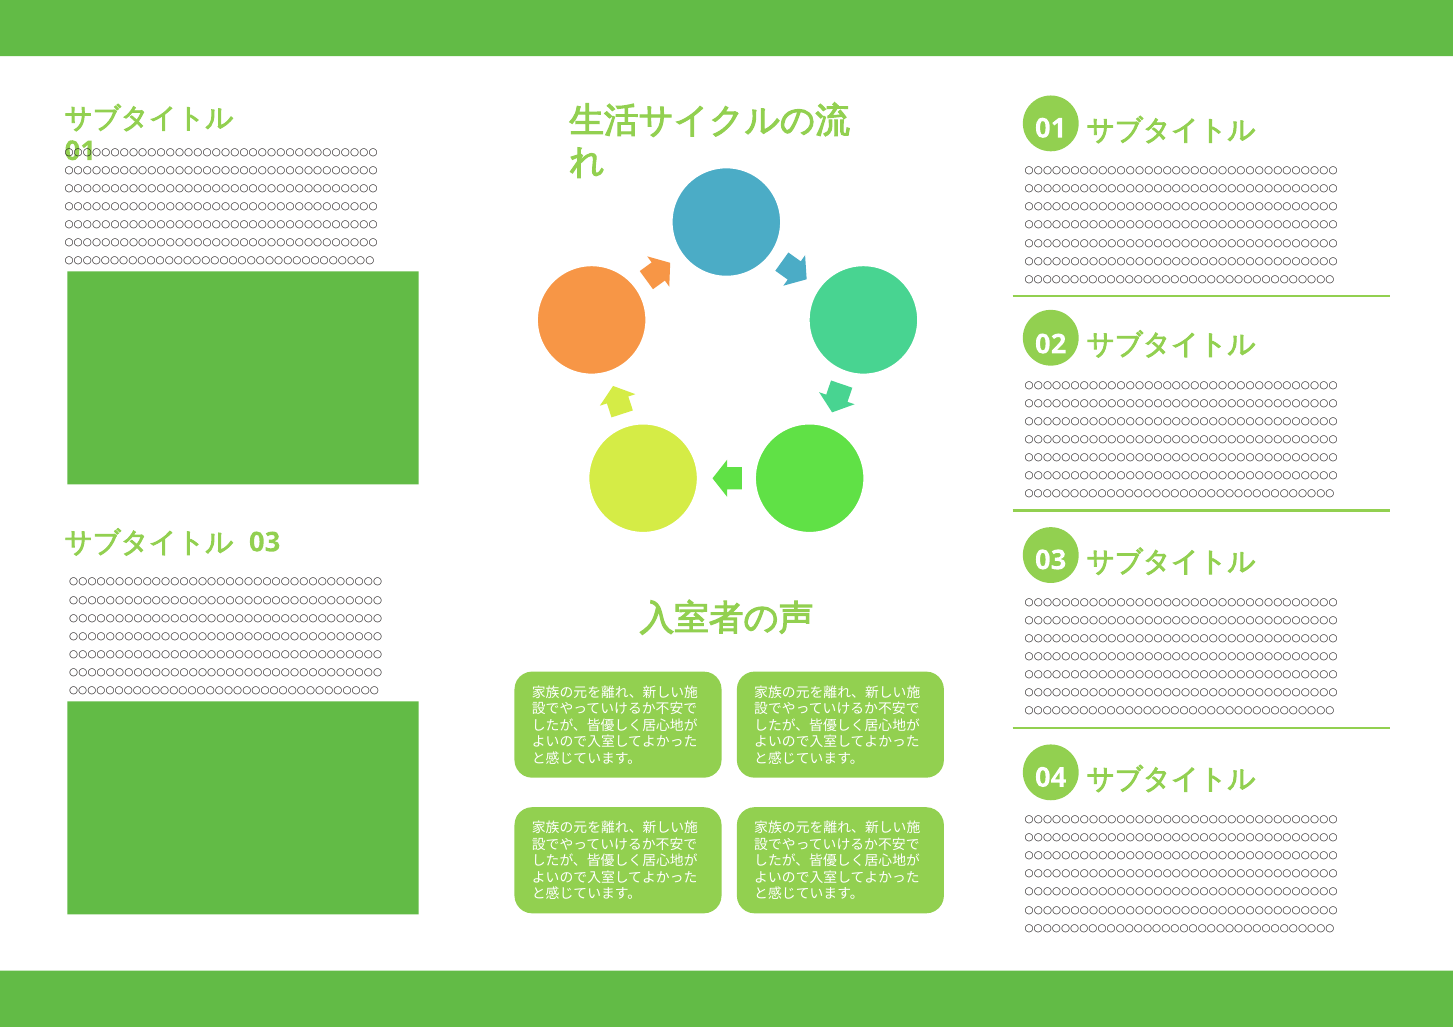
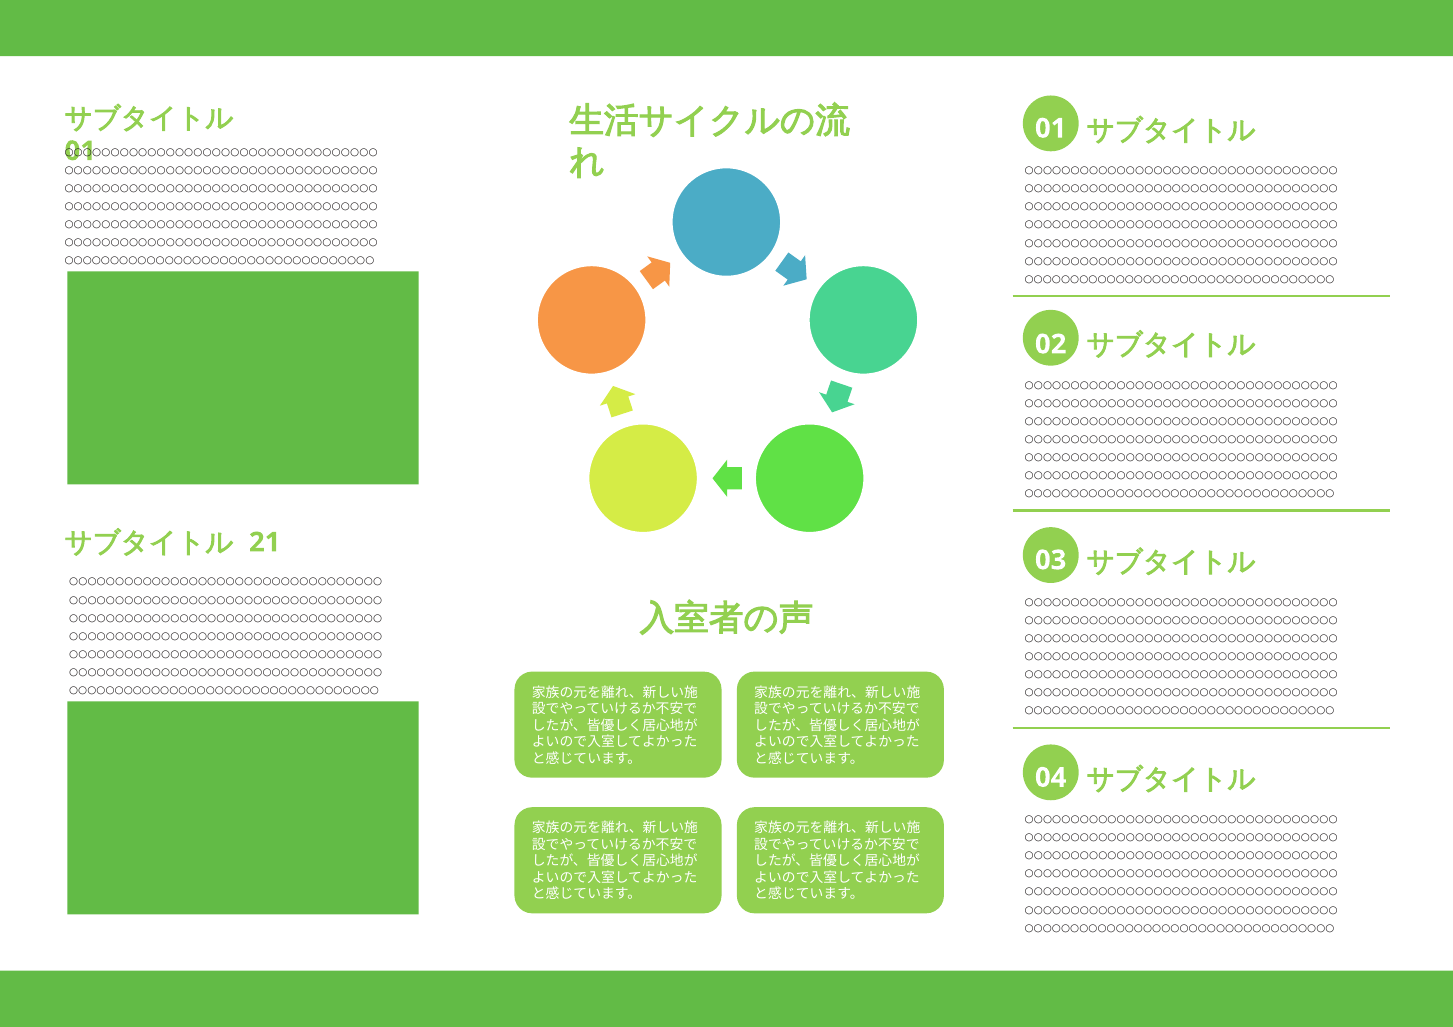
03 at (265, 543): 03 -> 21
